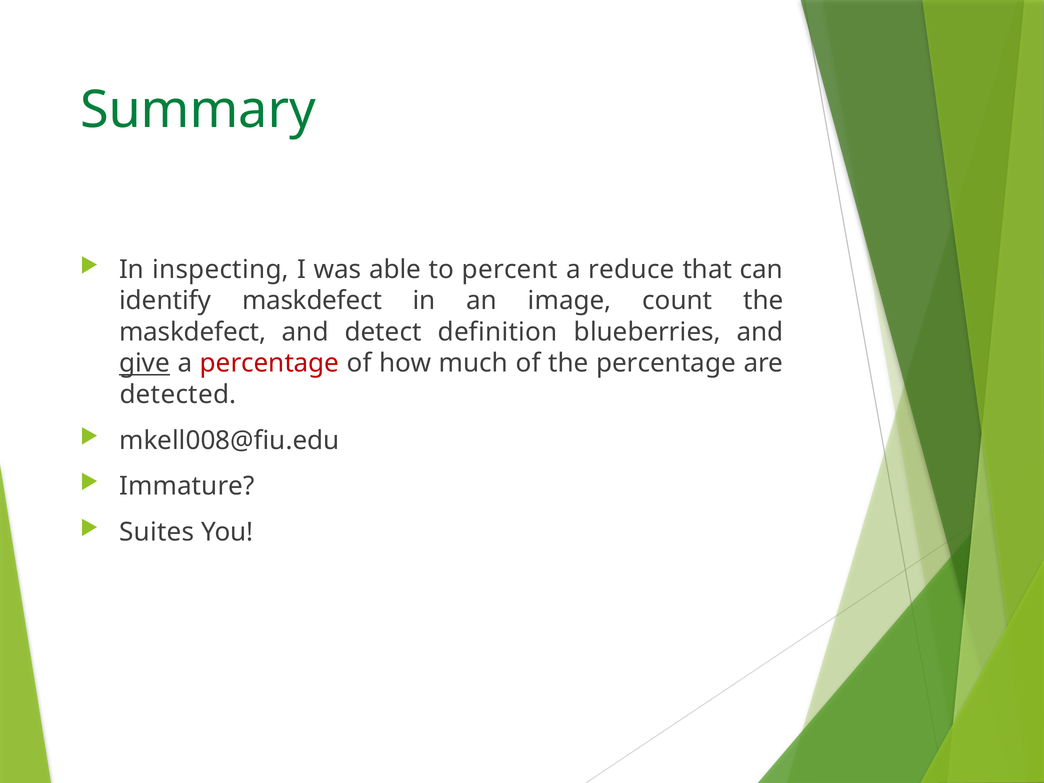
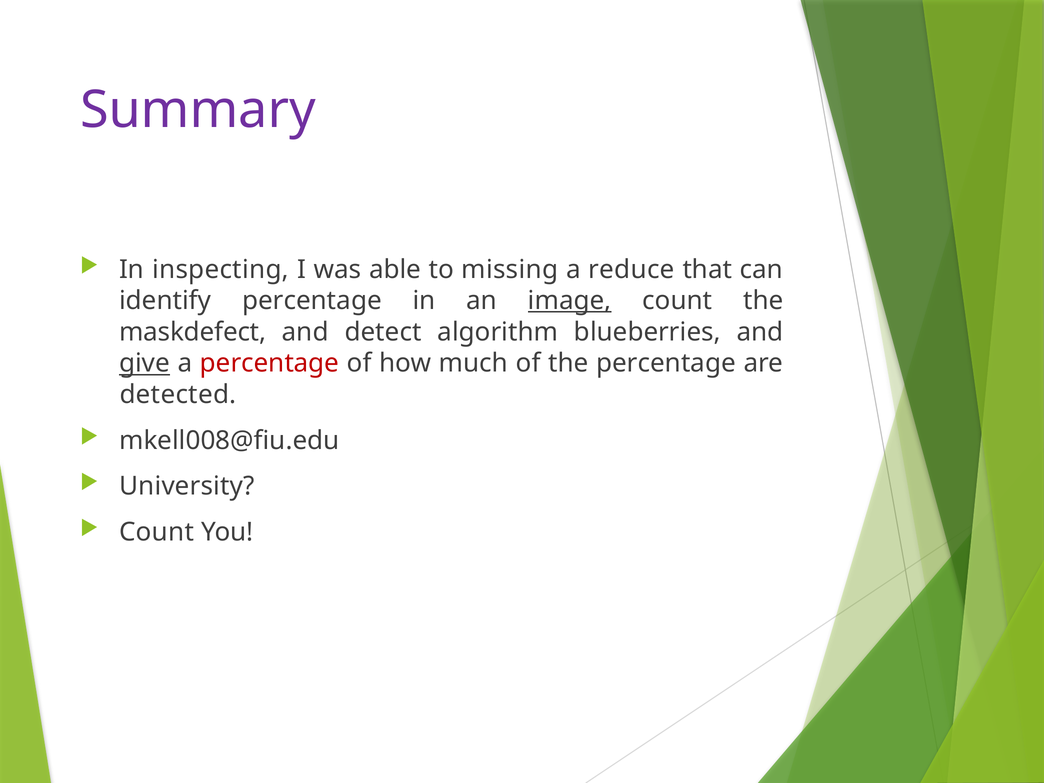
Summary colour: green -> purple
percent: percent -> missing
identify maskdefect: maskdefect -> percentage
image underline: none -> present
definition: definition -> algorithm
Immature: Immature -> University
Suites at (157, 532): Suites -> Count
